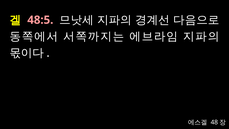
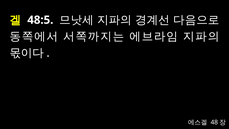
48:5 colour: pink -> white
